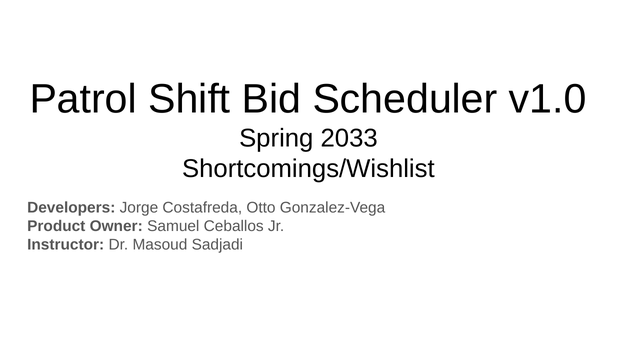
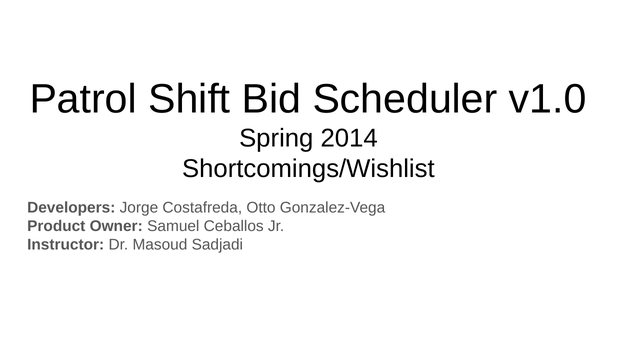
2033: 2033 -> 2014
